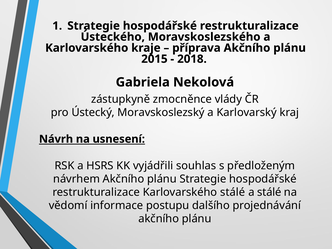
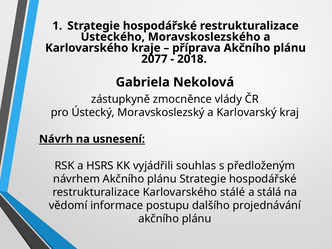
2015: 2015 -> 2077
a stálé: stálé -> stálá
